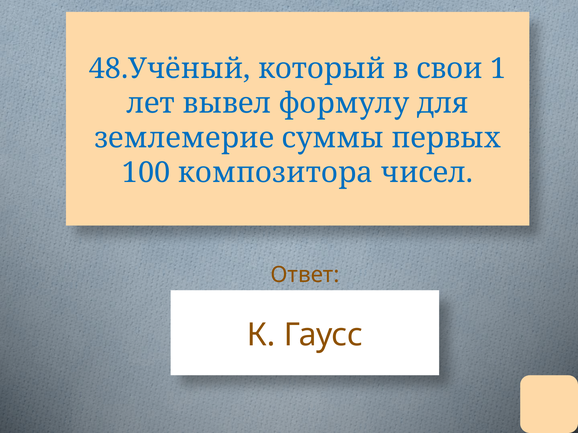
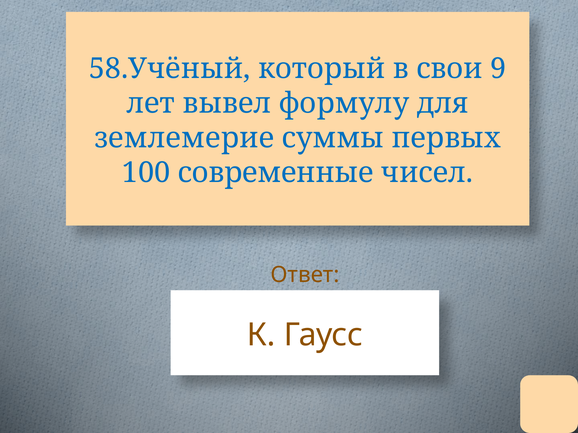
48.Учёный: 48.Учёный -> 58.Учёный
1: 1 -> 9
композитора: композитора -> современные
